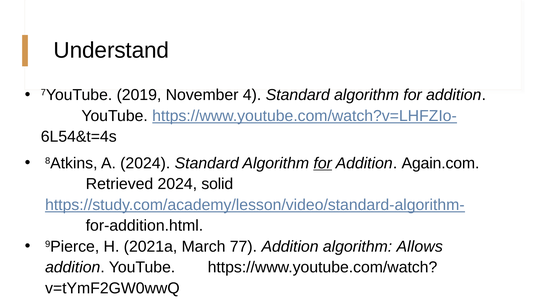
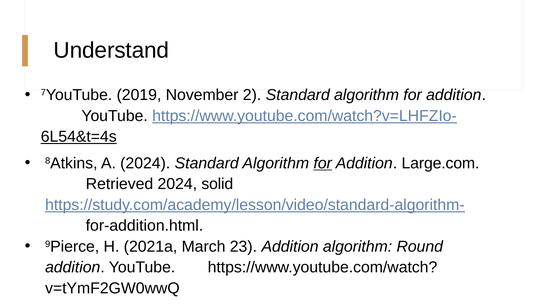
4: 4 -> 2
6L54&t=4s underline: none -> present
Again.com: Again.com -> Large.com
77: 77 -> 23
Allows: Allows -> Round
